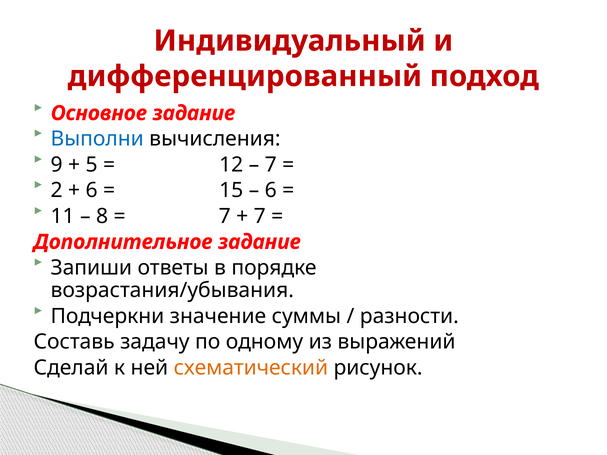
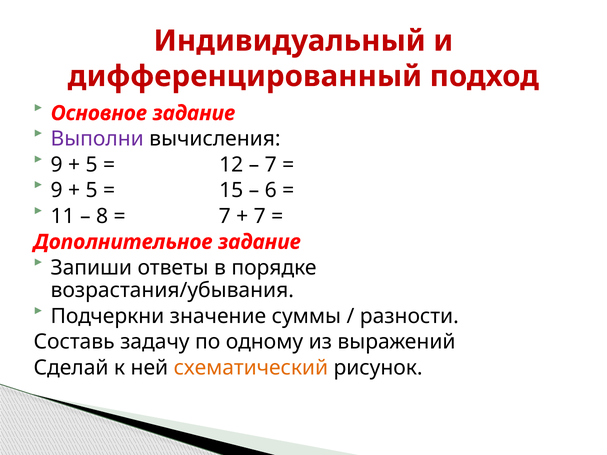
Выполни colour: blue -> purple
2 at (57, 191): 2 -> 9
6 at (92, 191): 6 -> 5
